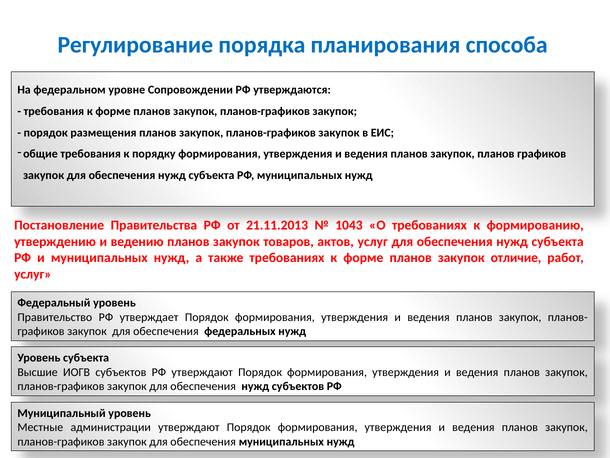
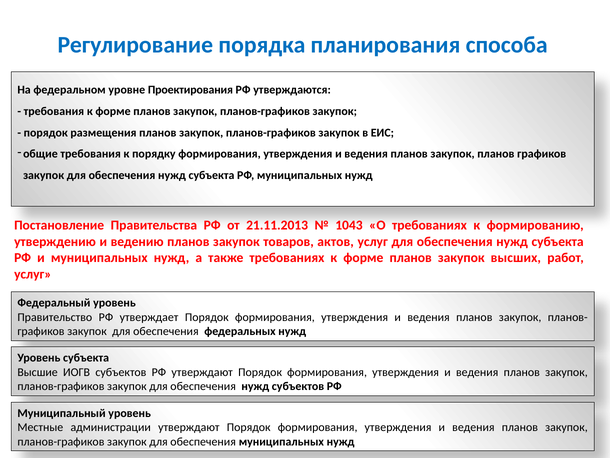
Сопровождении: Сопровождении -> Проектирования
отличие: отличие -> высших
